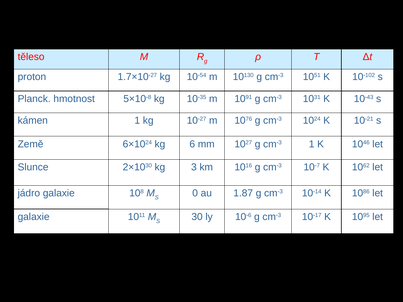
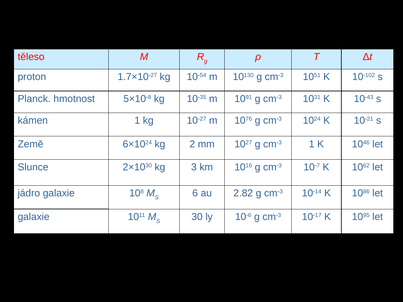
6: 6 -> 2
0: 0 -> 6
1.87: 1.87 -> 2.82
